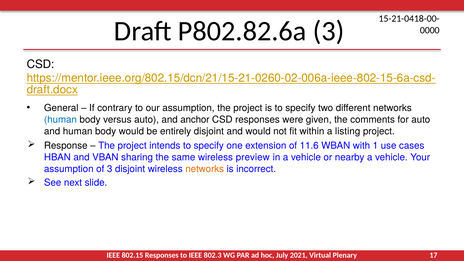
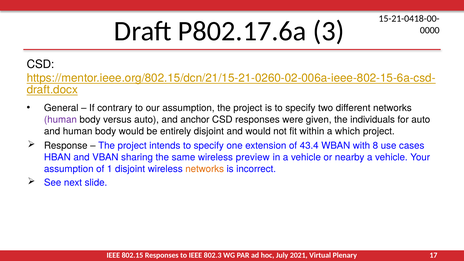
P802.82.6a: P802.82.6a -> P802.17.6a
human at (60, 120) colour: blue -> purple
comments: comments -> individuals
listing: listing -> which
11.6: 11.6 -> 43.4
1: 1 -> 8
of 3: 3 -> 1
